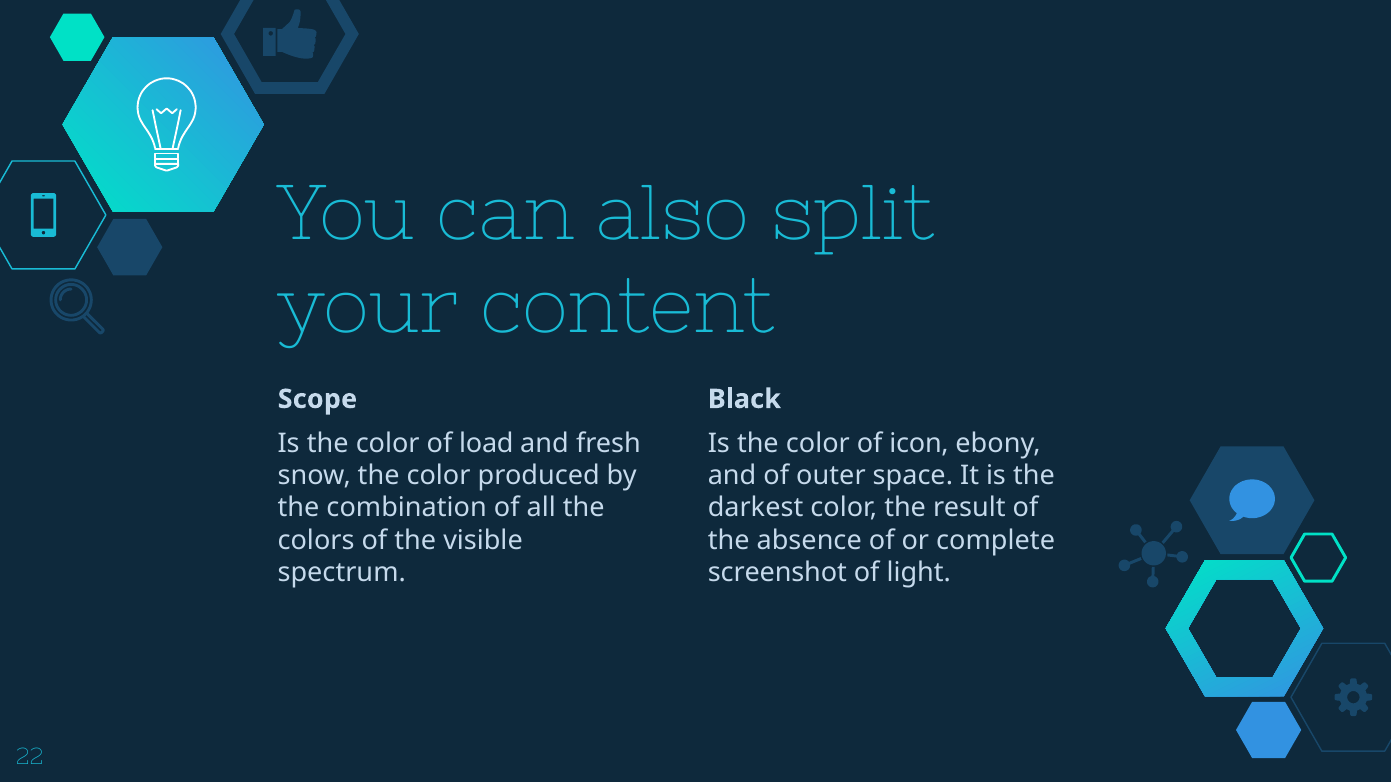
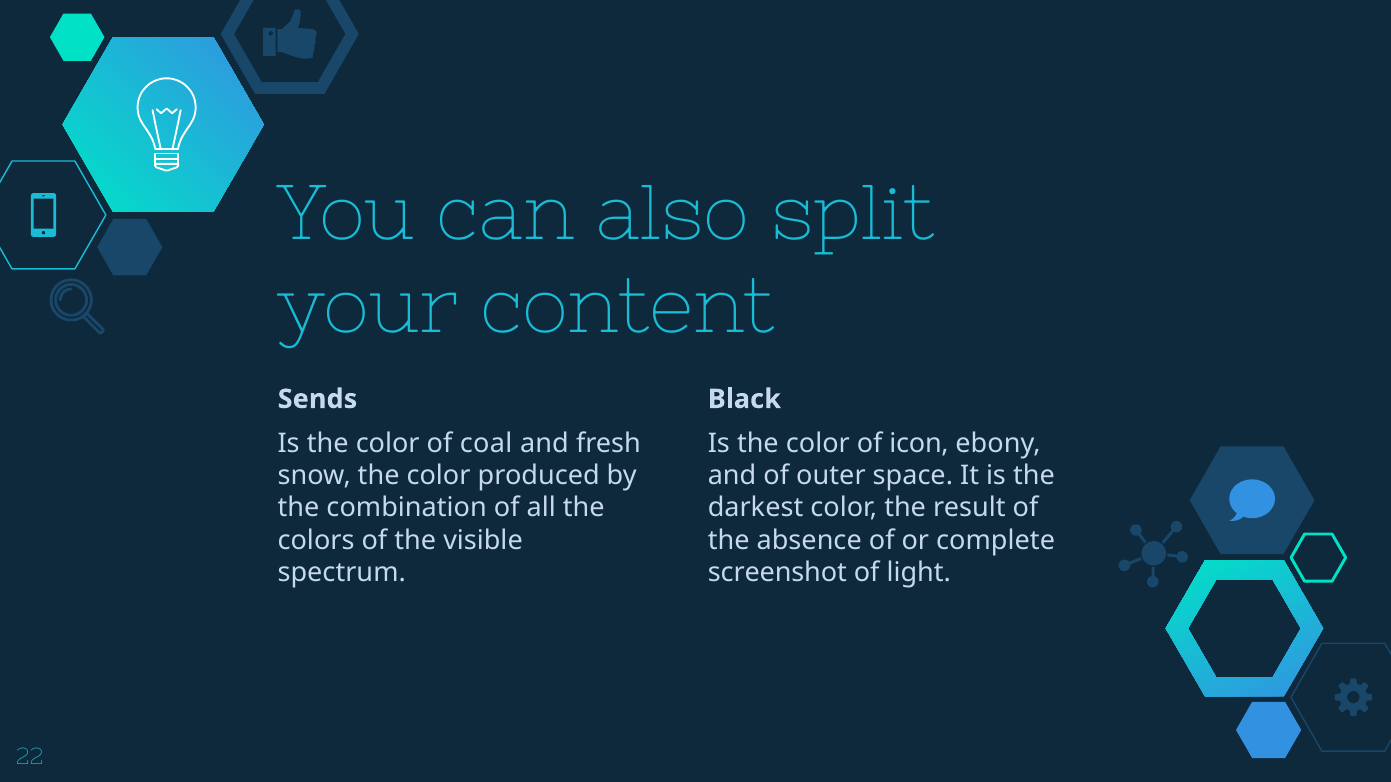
Scope: Scope -> Sends
load: load -> coal
